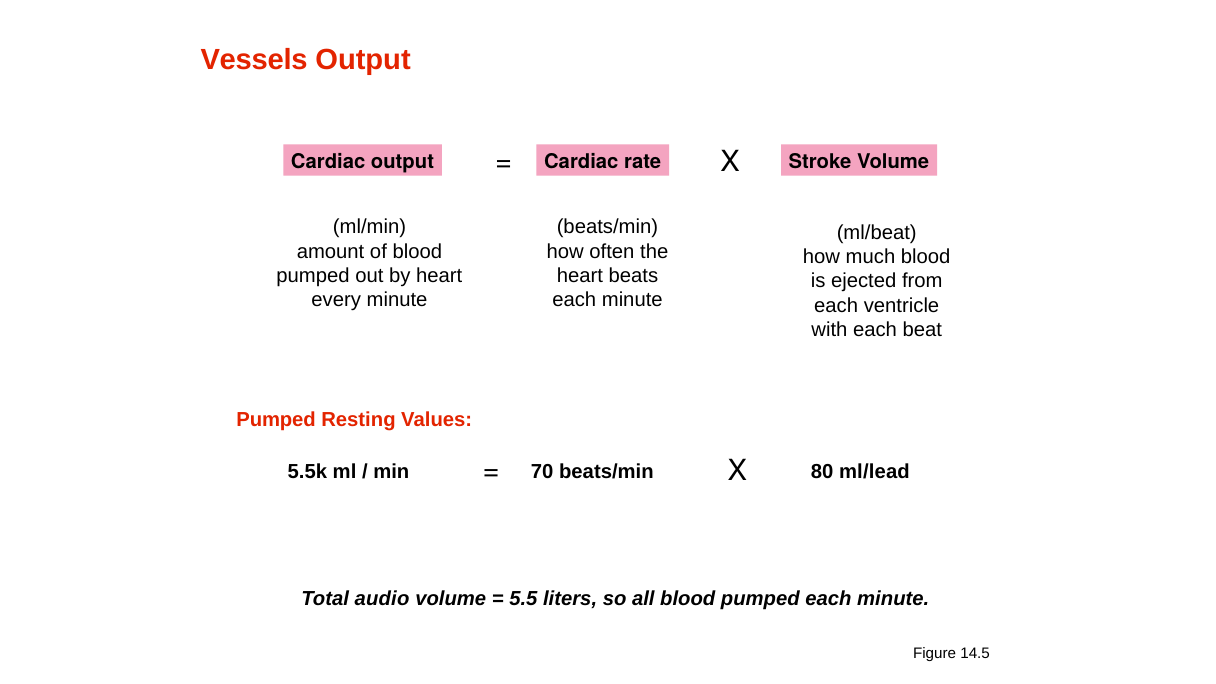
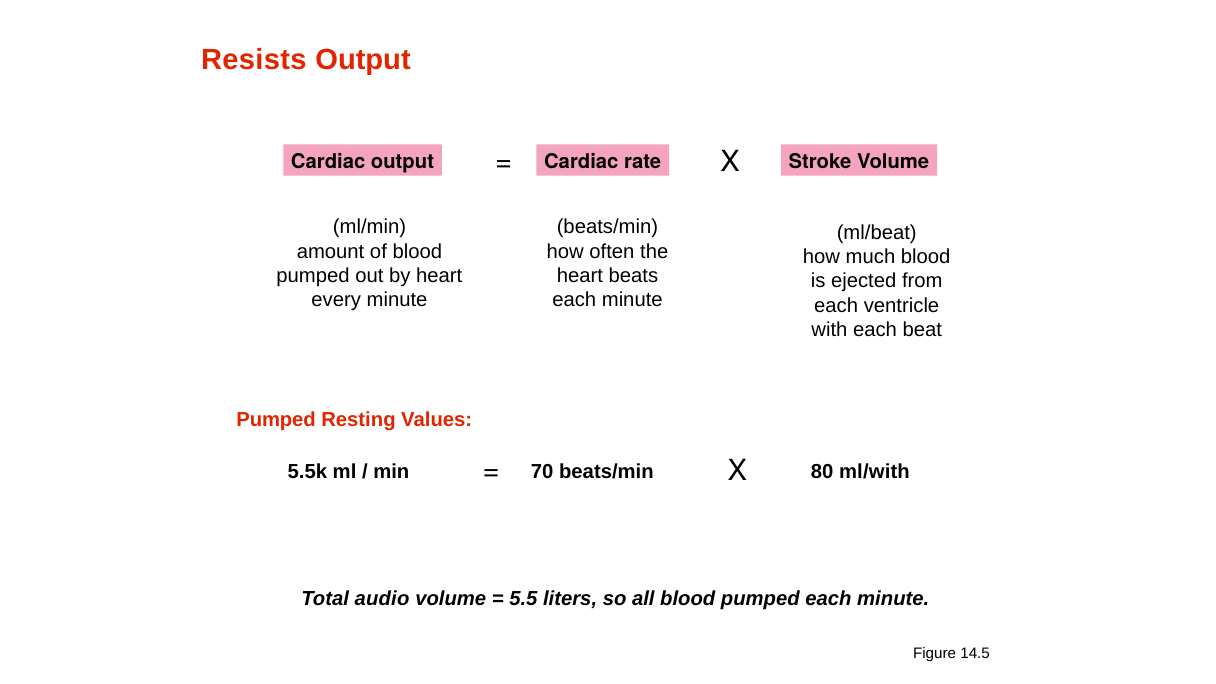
Vessels: Vessels -> Resists
ml/lead: ml/lead -> ml/with
